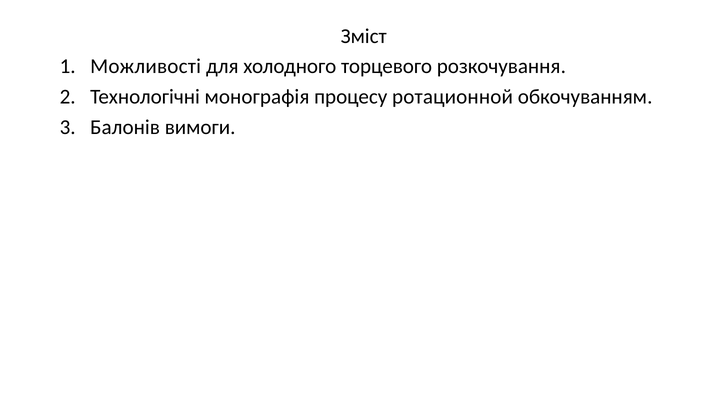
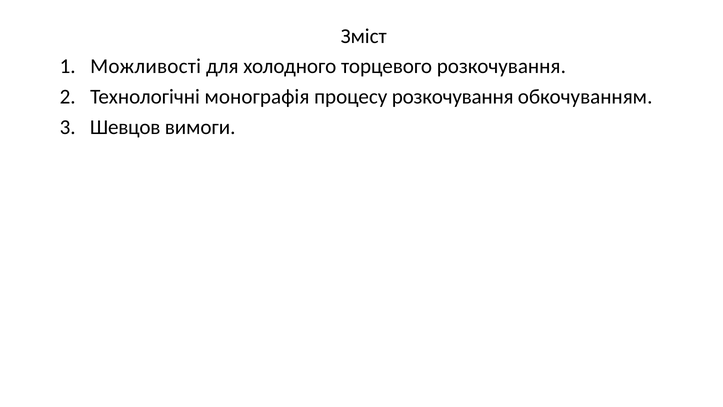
процесу ротационной: ротационной -> розкочування
Балонів: Балонів -> Шевцов
